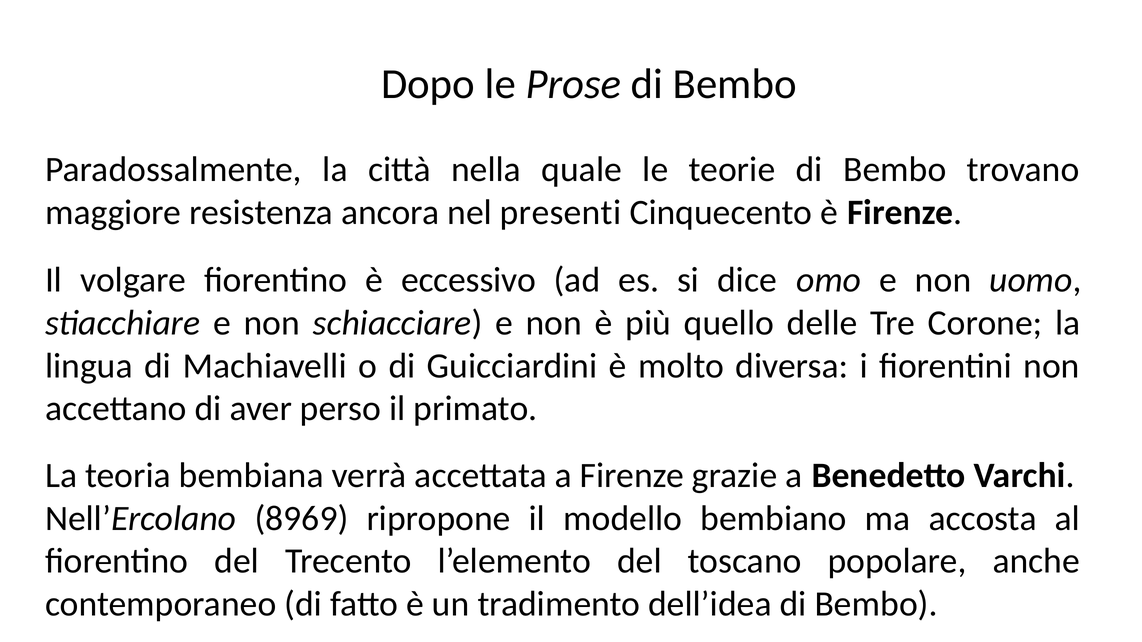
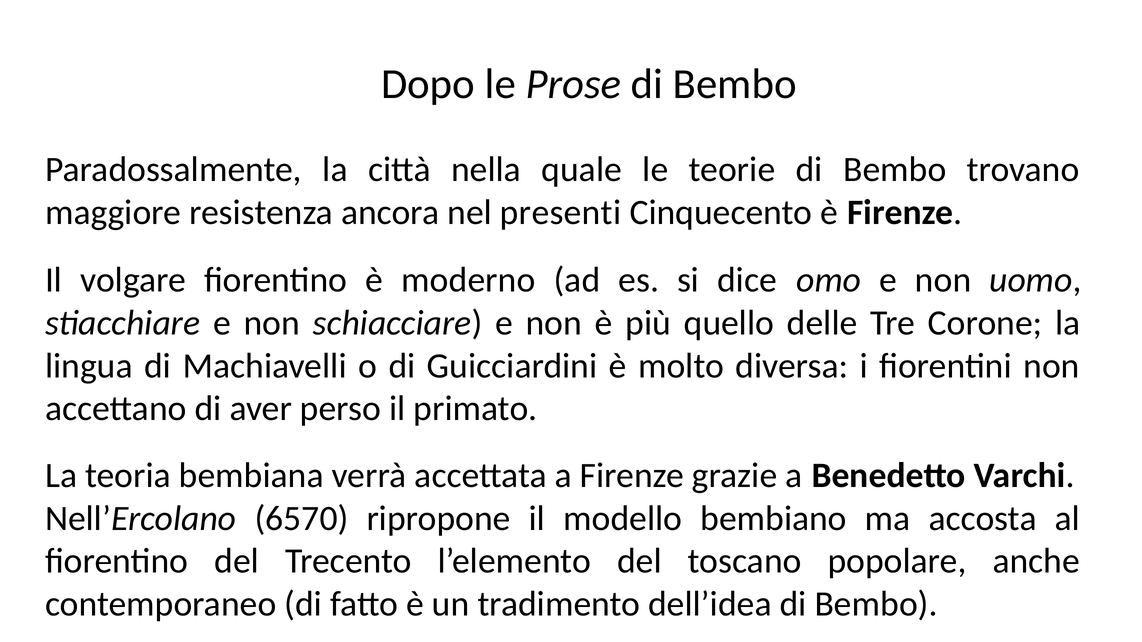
eccessivo: eccessivo -> moderno
8969: 8969 -> 6570
